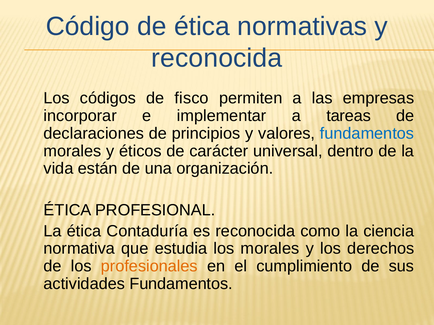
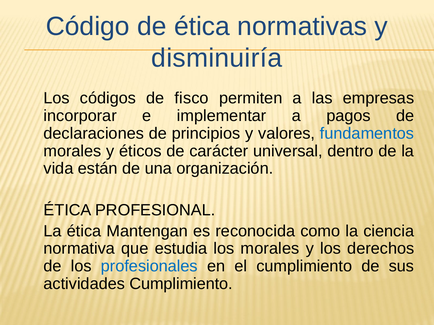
reconocida at (217, 58): reconocida -> disminuiría
tareas: tareas -> pagos
Contaduría: Contaduría -> Mantengan
profesionales colour: orange -> blue
actividades Fundamentos: Fundamentos -> Cumplimiento
